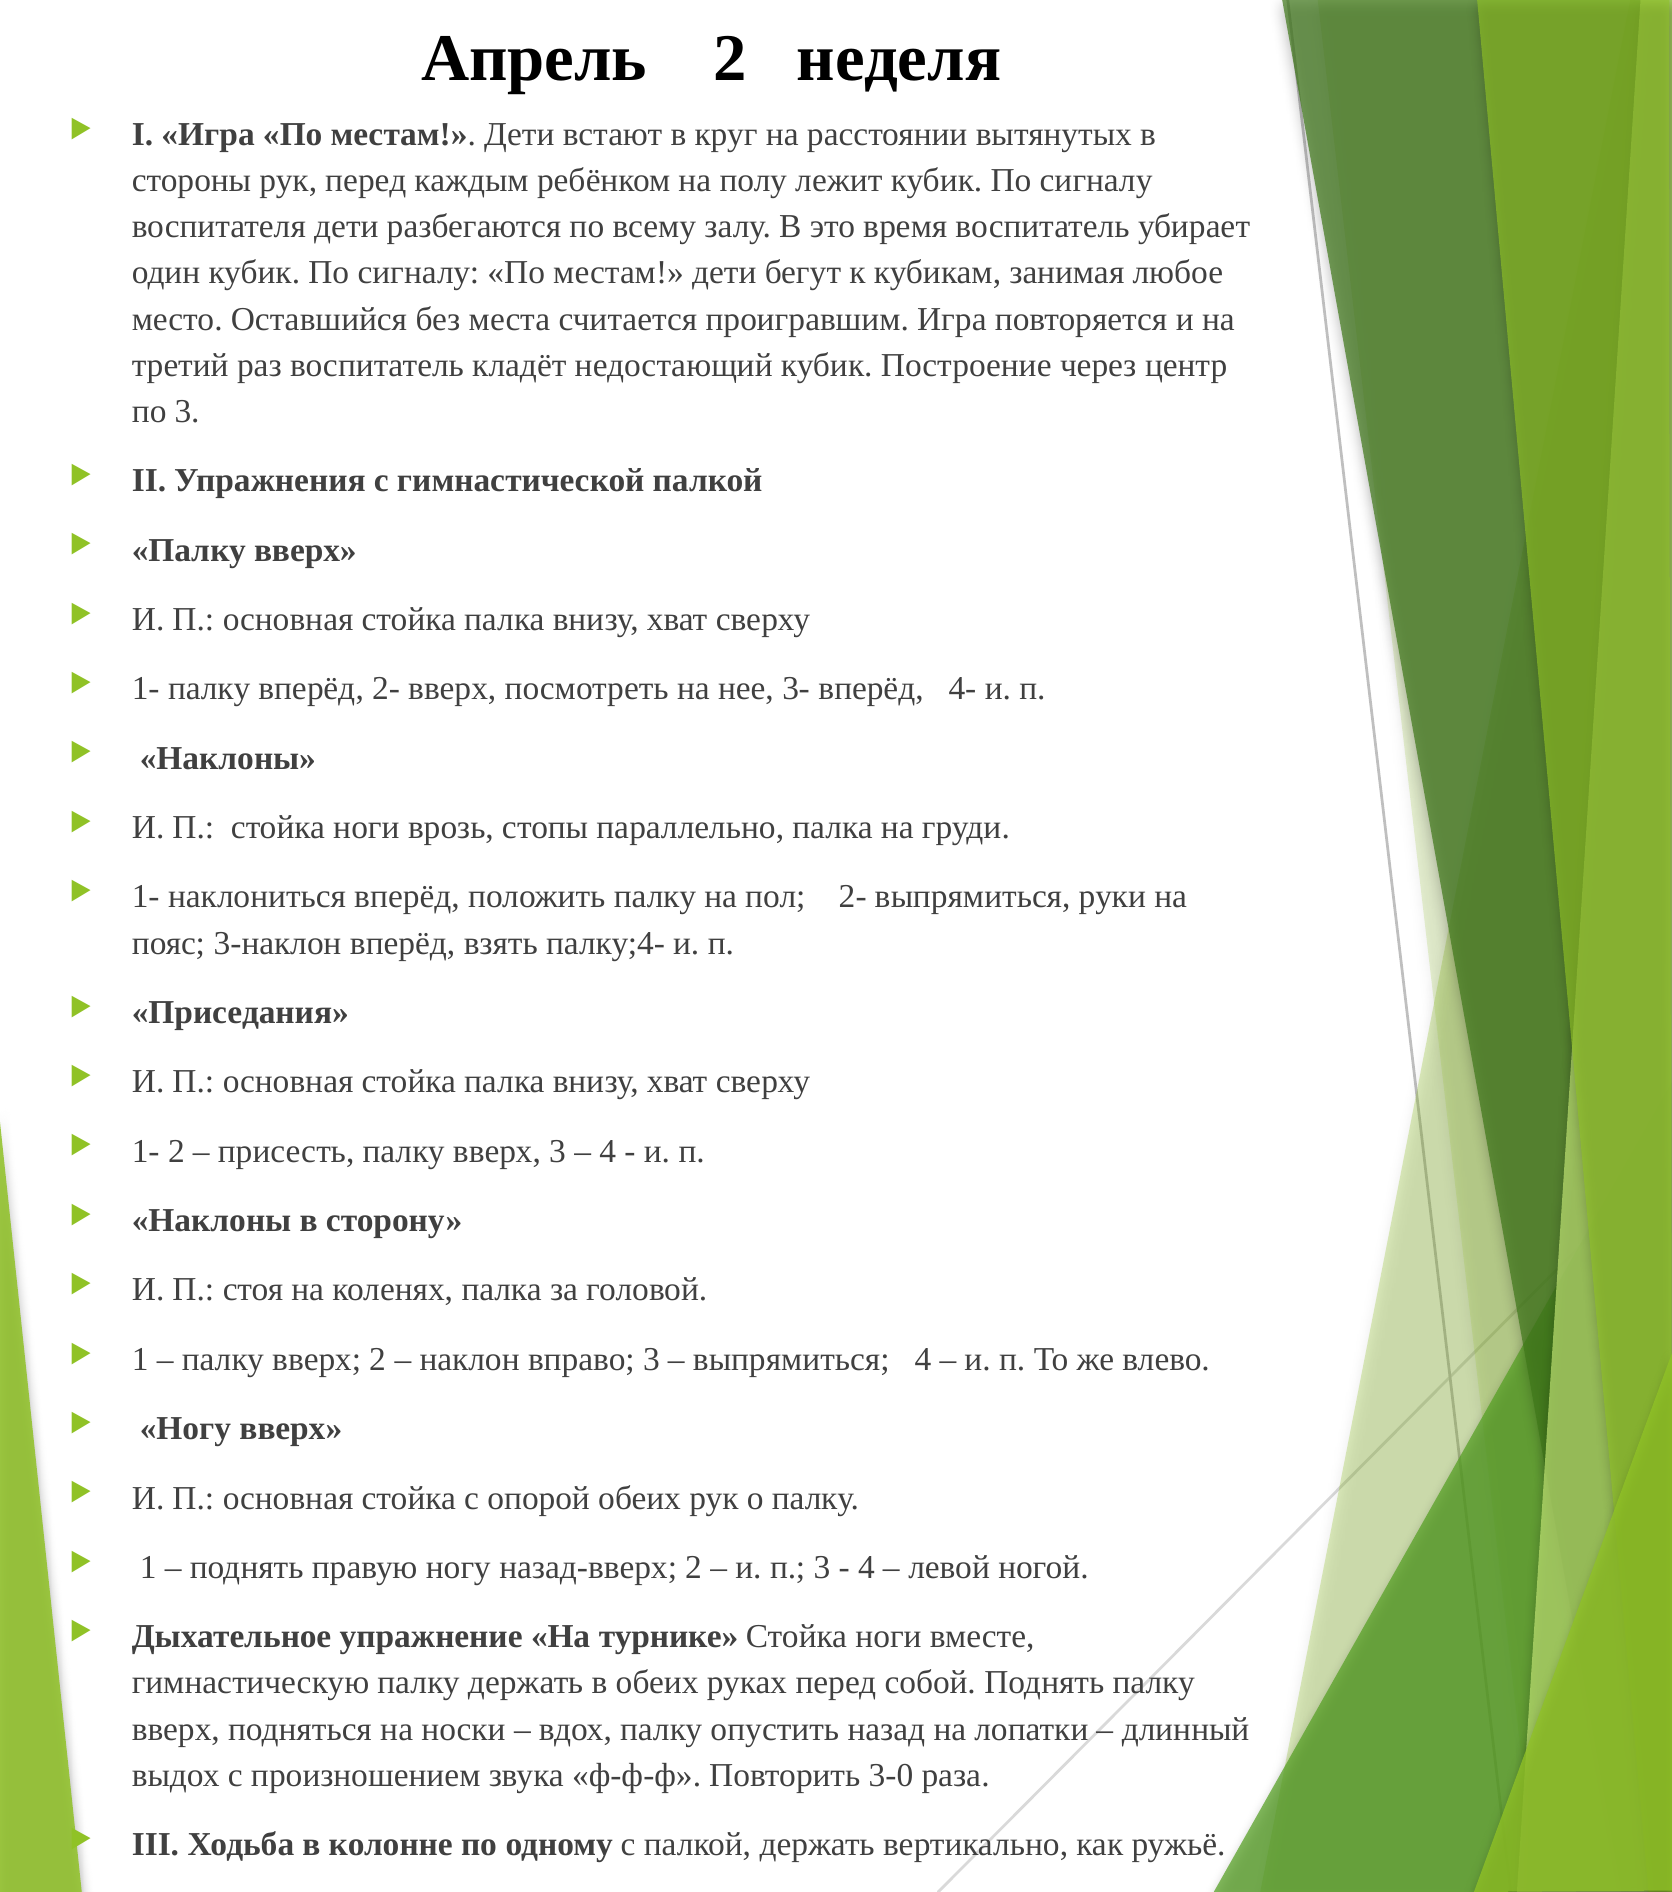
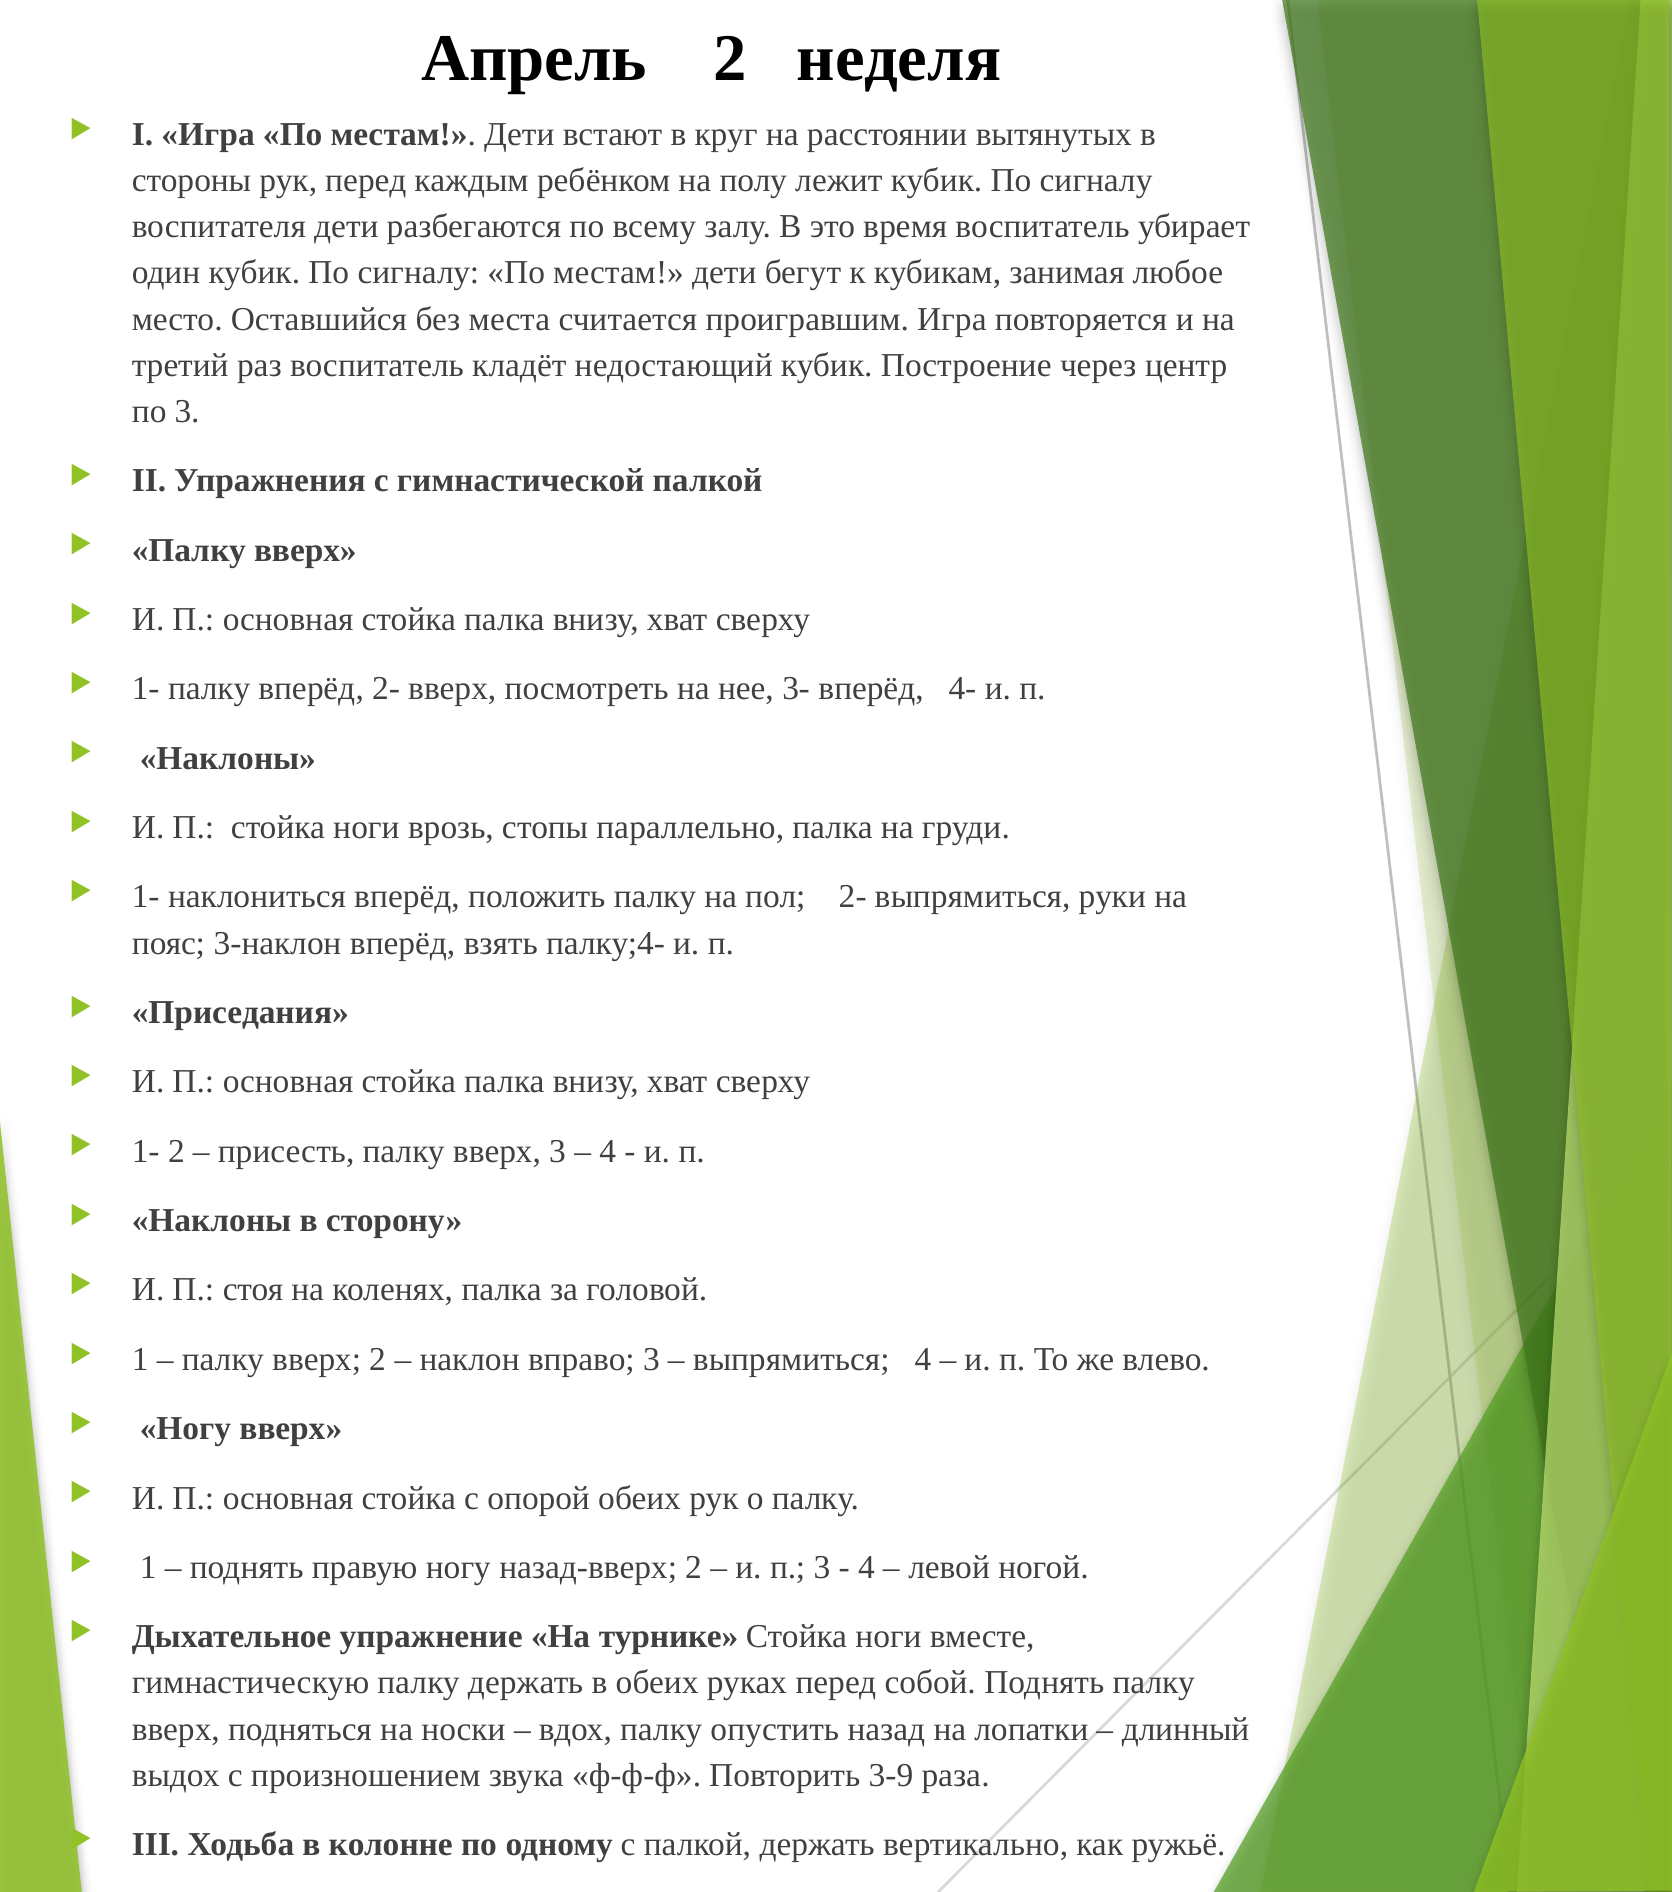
3-0: 3-0 -> 3-9
